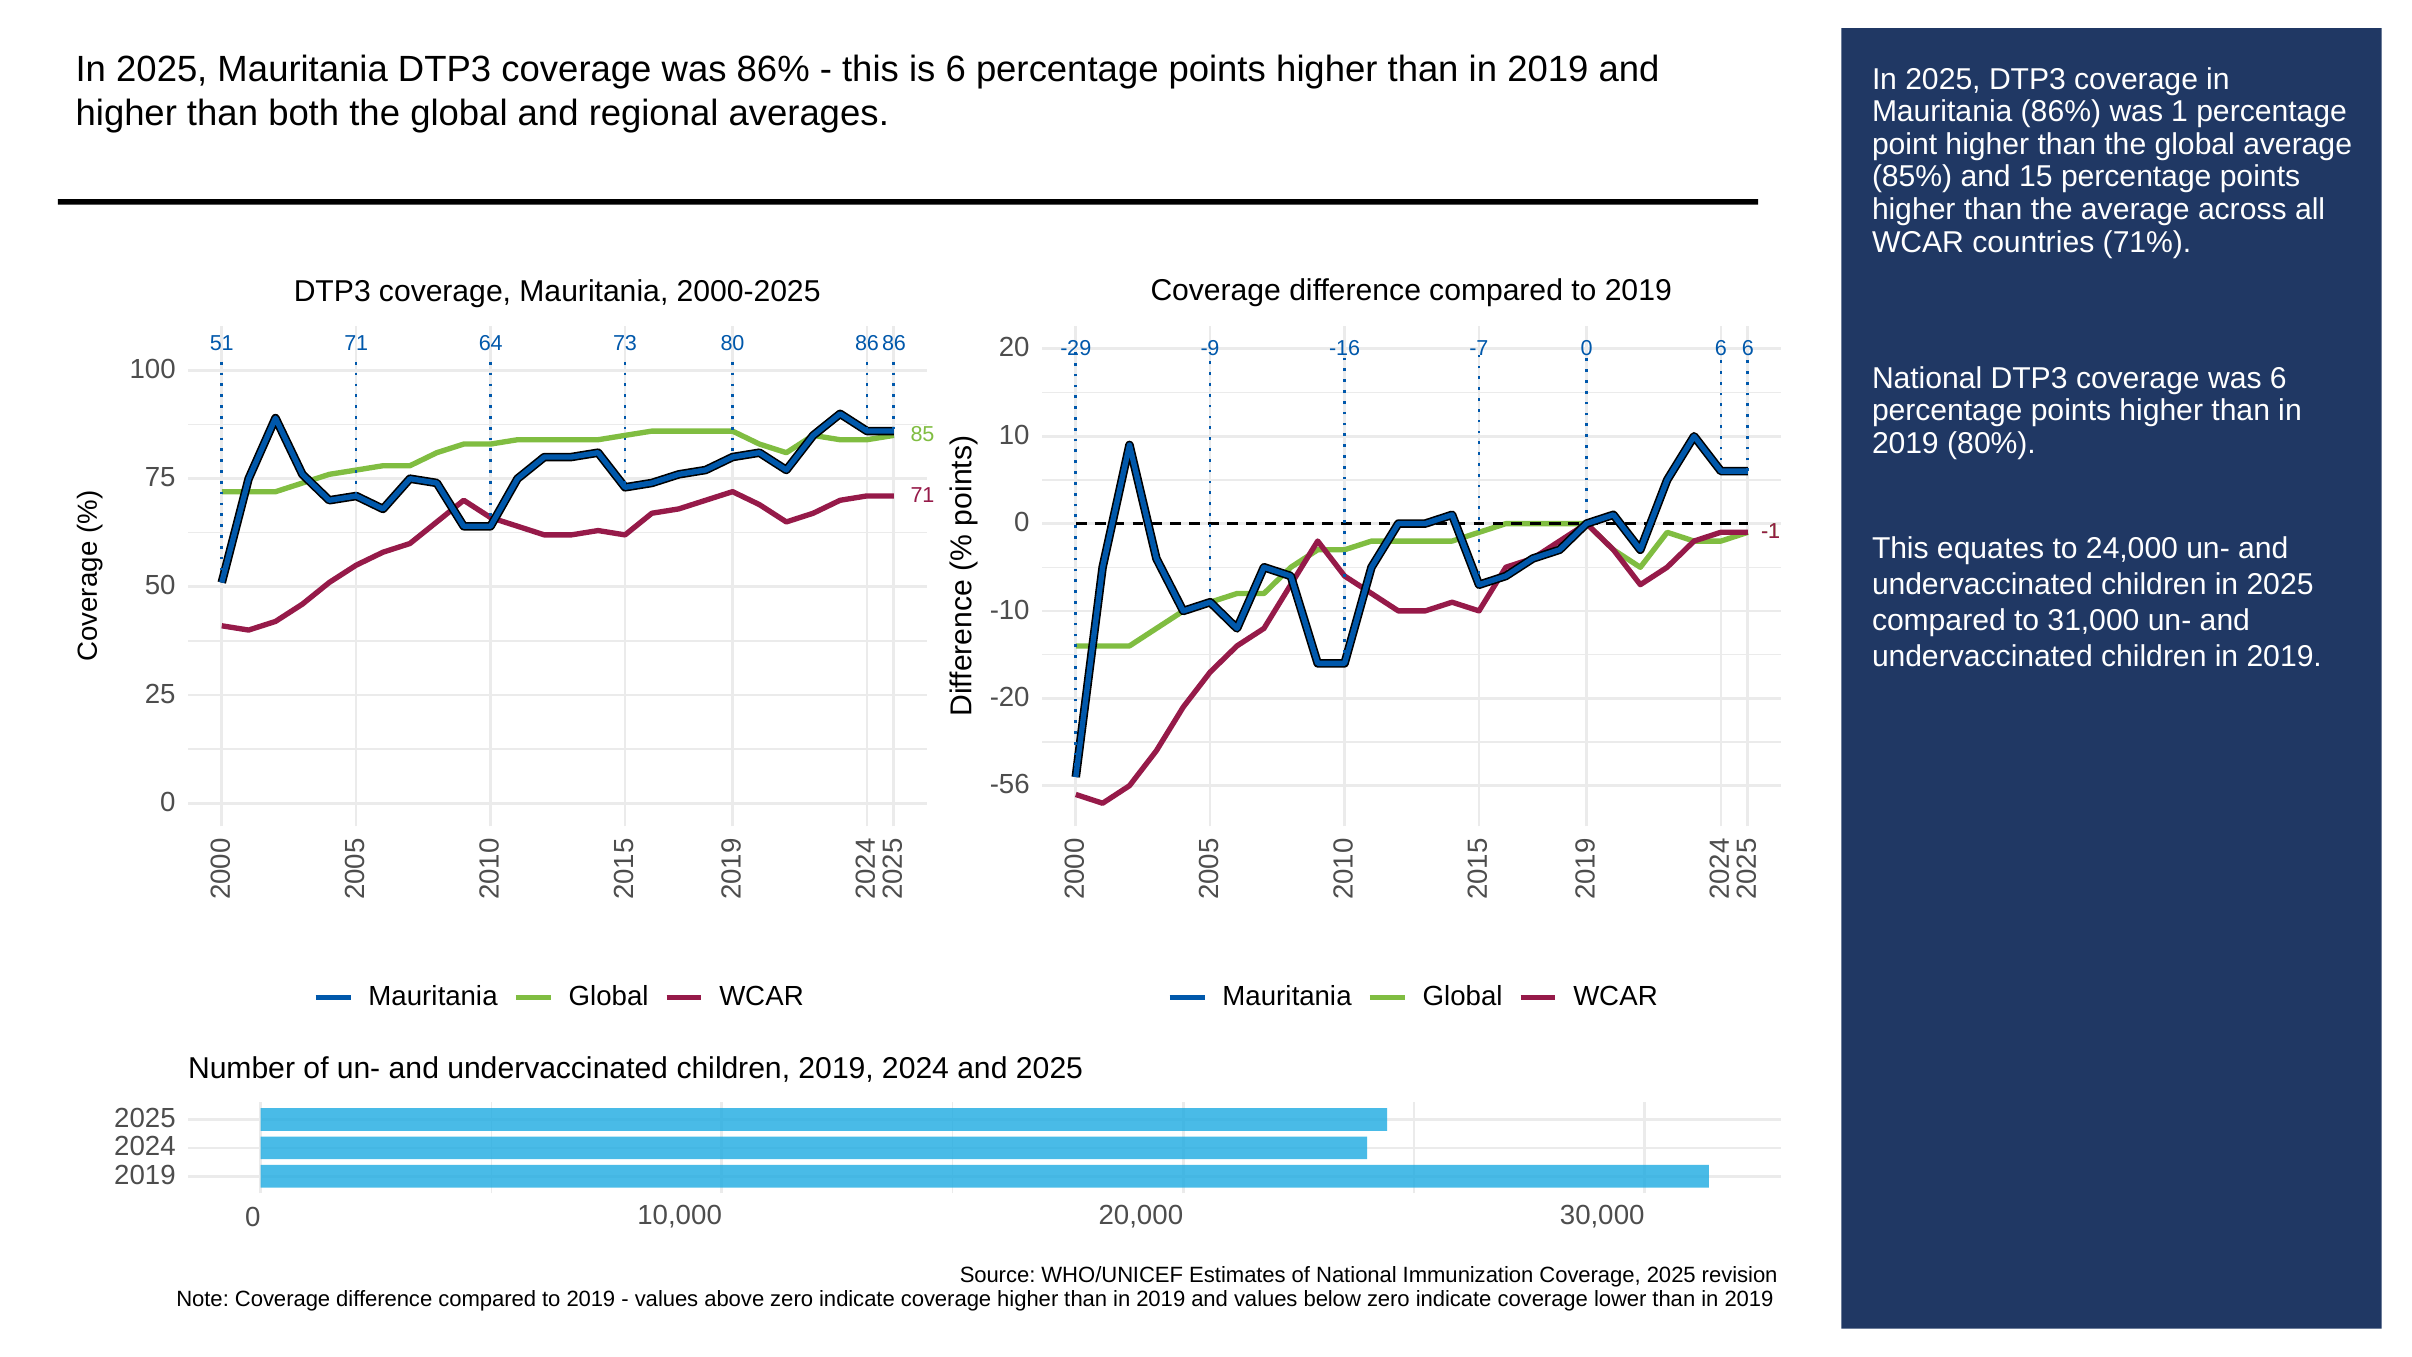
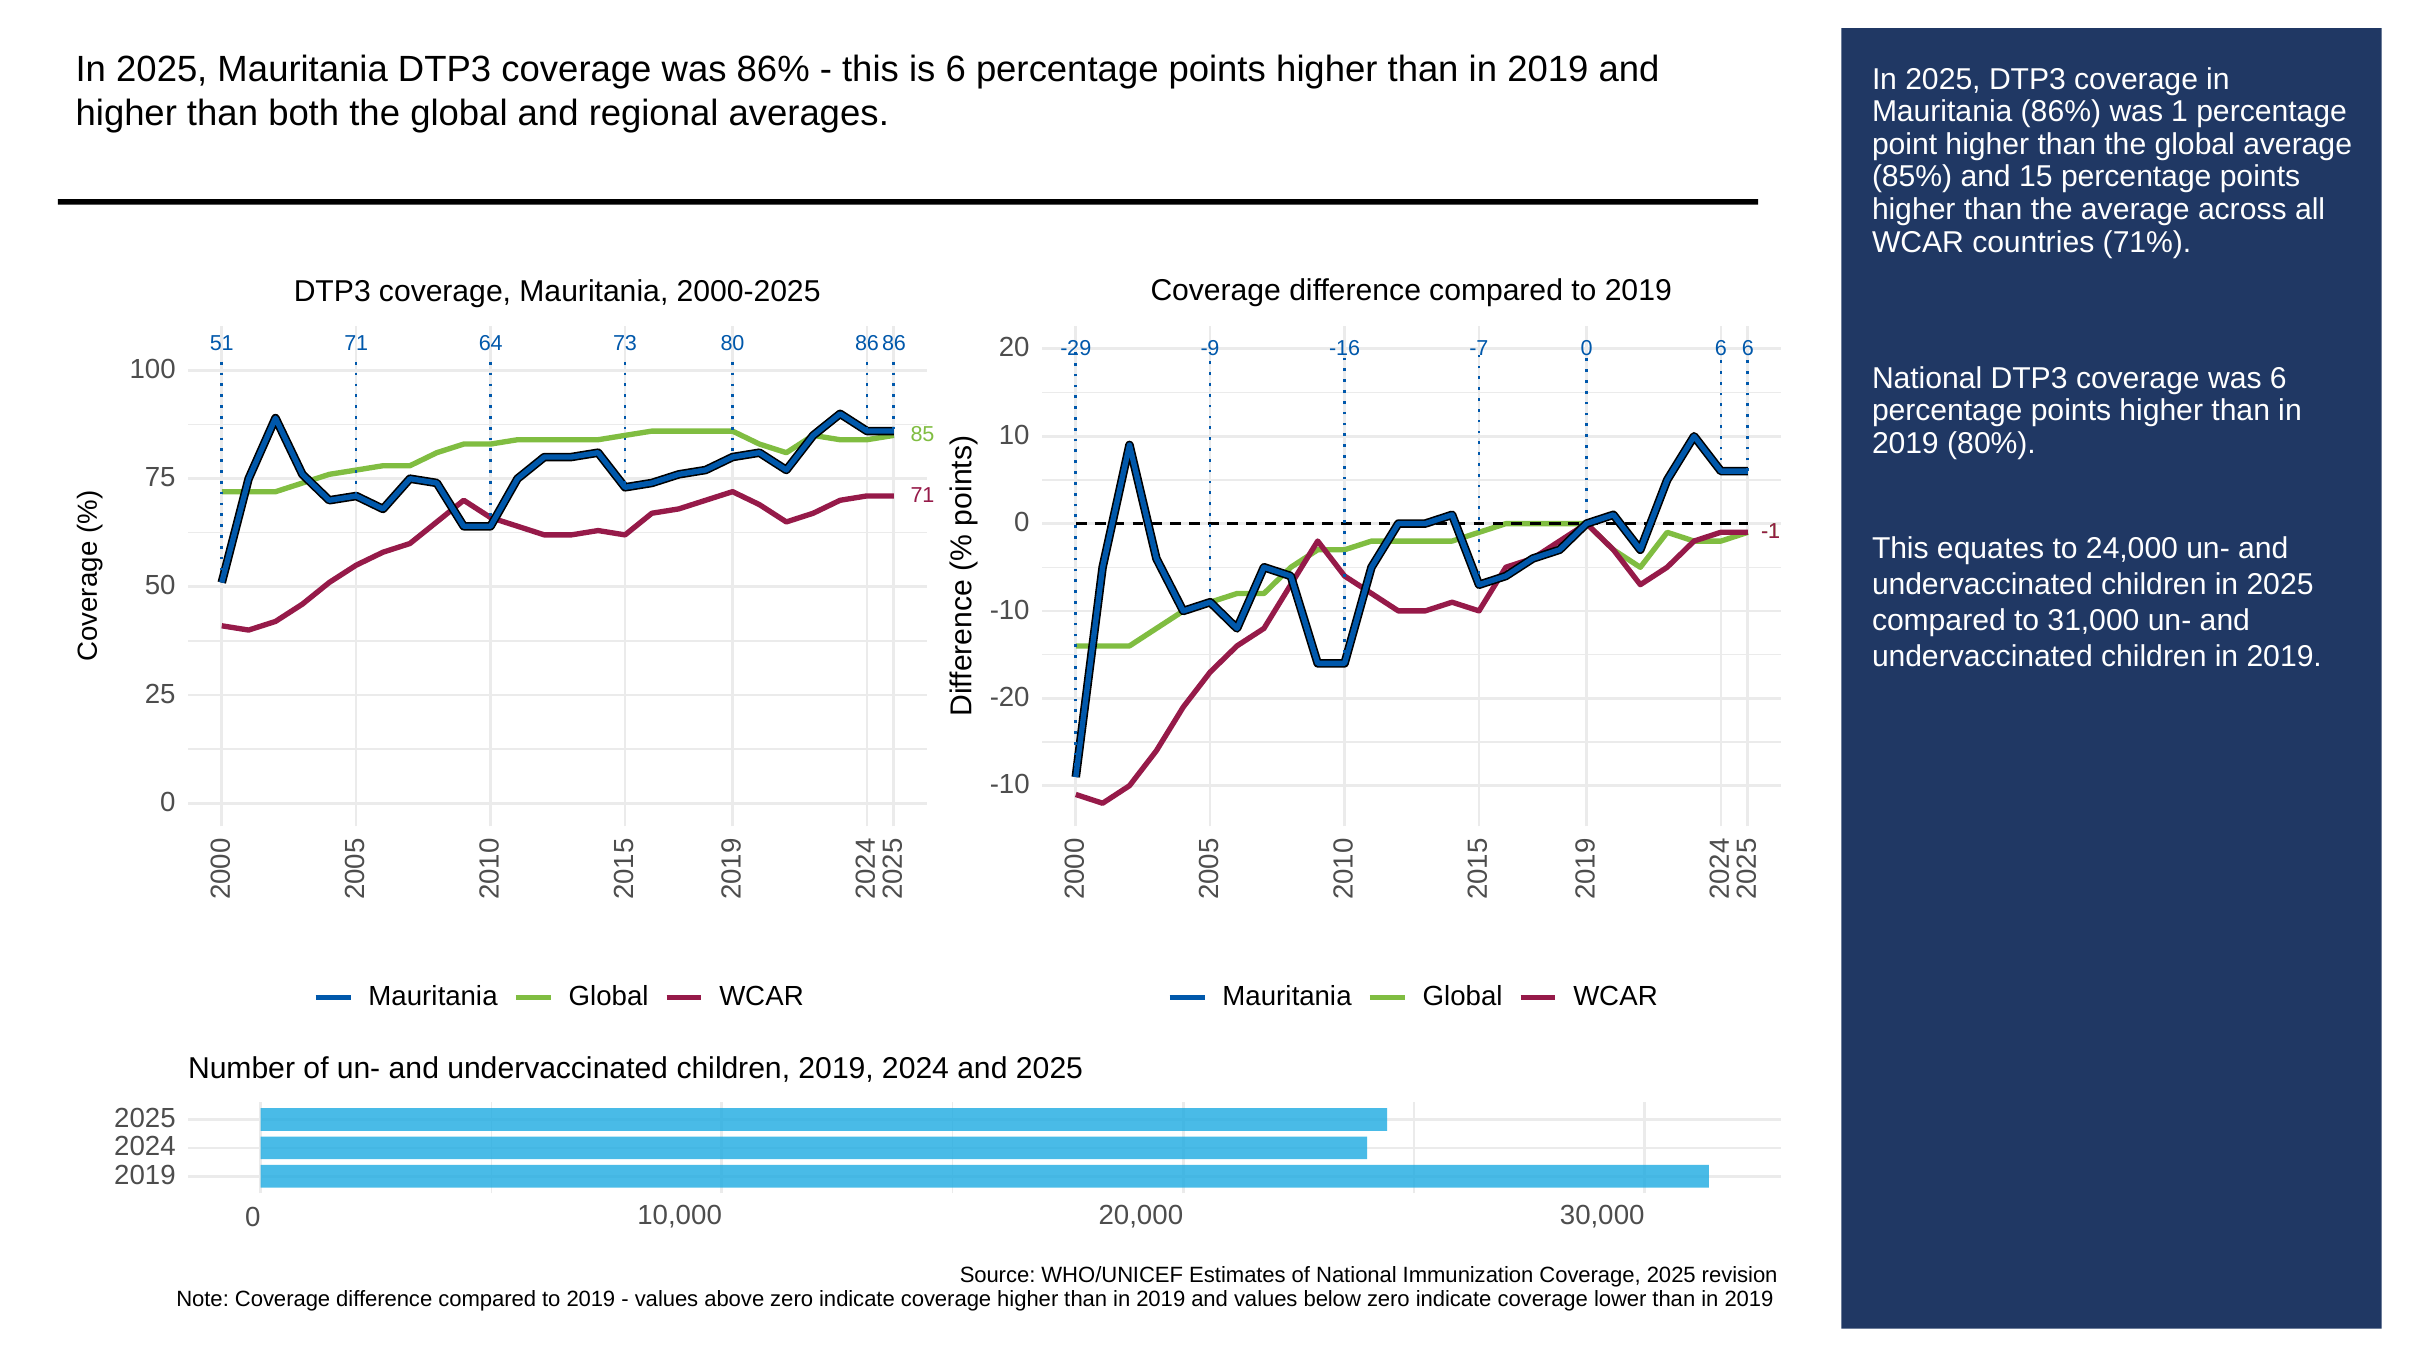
-56 at (1010, 785): -56 -> -10
